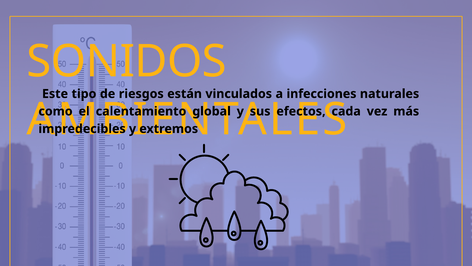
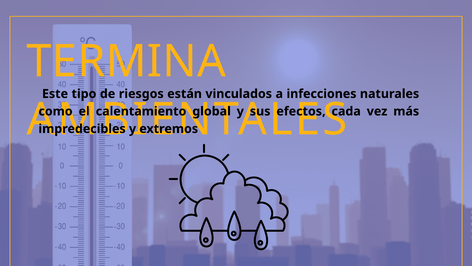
SONIDOS: SONIDOS -> TERMINA
